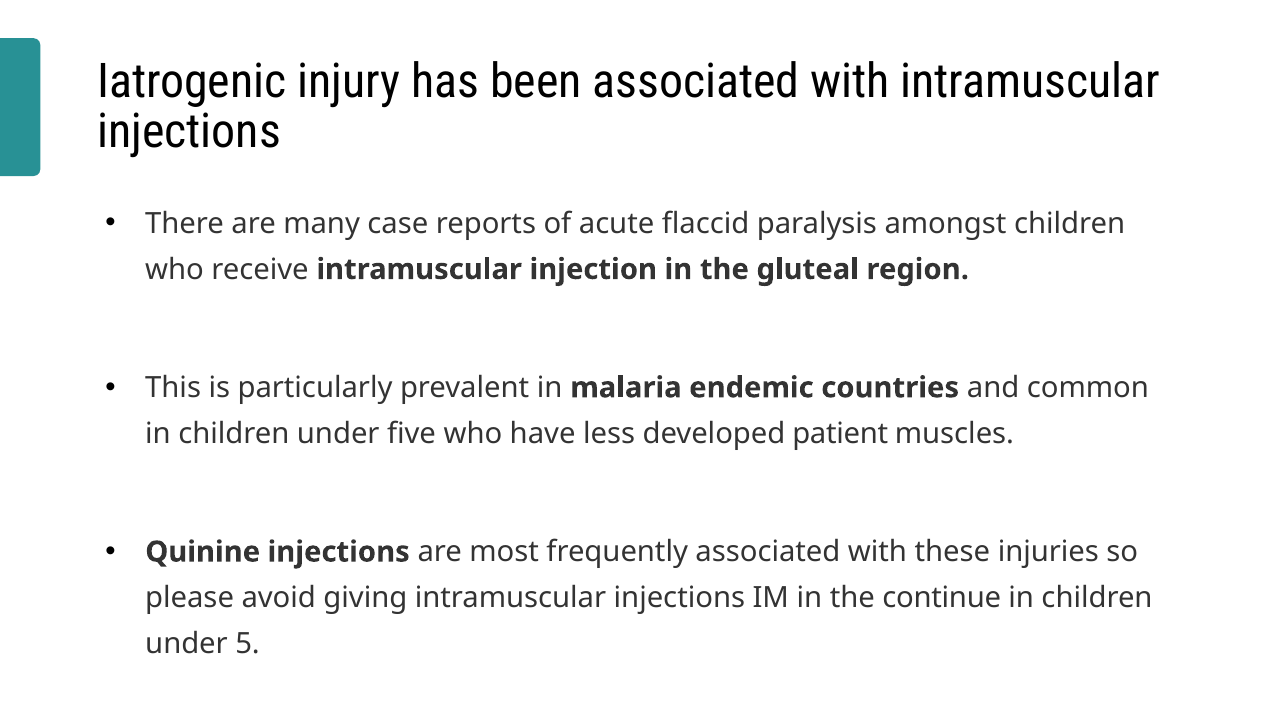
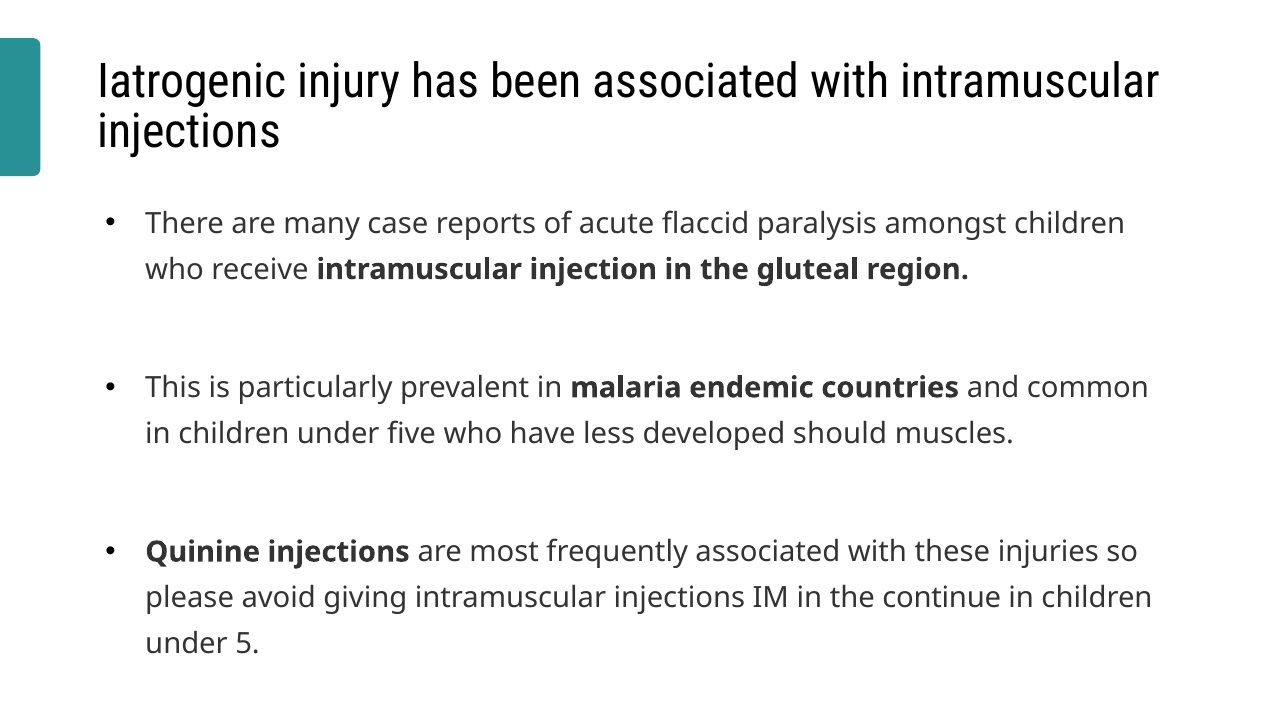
patient: patient -> should
